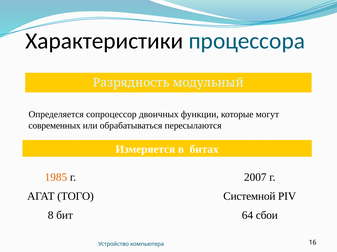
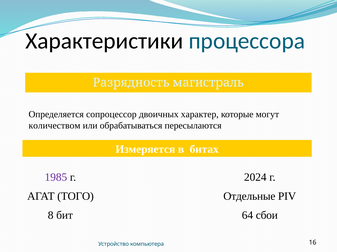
модульный: модульный -> магистраль
функции: функции -> характер
современных: современных -> количеством
1985 colour: orange -> purple
2007: 2007 -> 2024
Системной: Системной -> Отдельные
